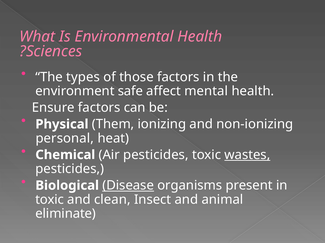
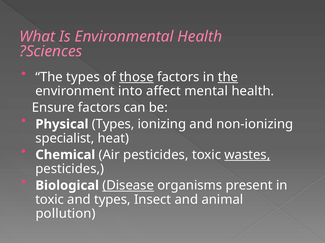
those underline: none -> present
the at (228, 77) underline: none -> present
safe: safe -> into
Physical Them: Them -> Types
personal: personal -> specialist
and clean: clean -> types
eliminate: eliminate -> pollution
